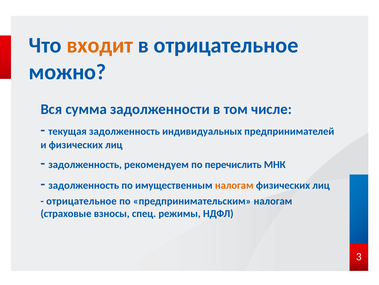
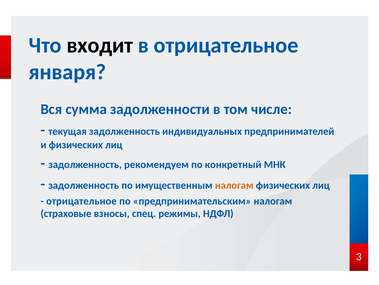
входит colour: orange -> black
можно: можно -> января
перечислить: перечислить -> конкретный
